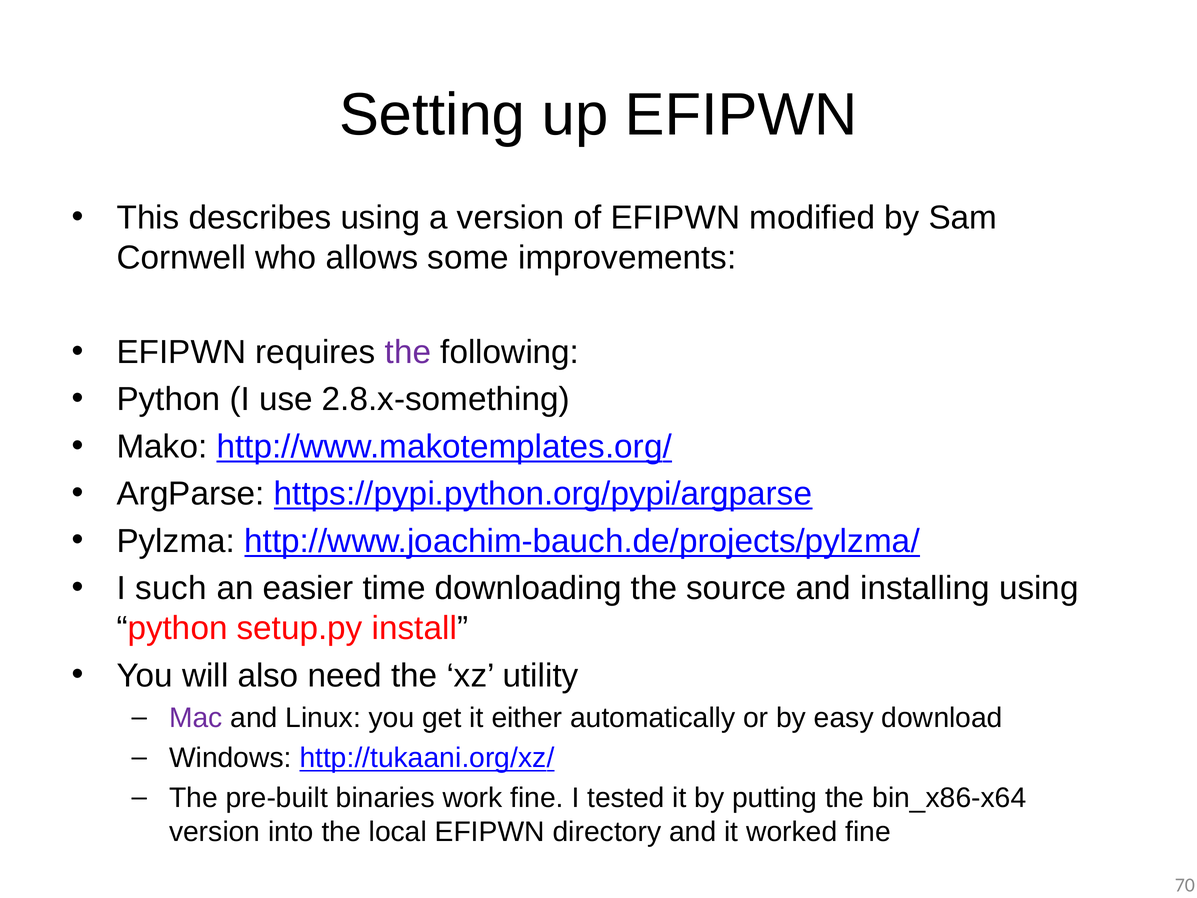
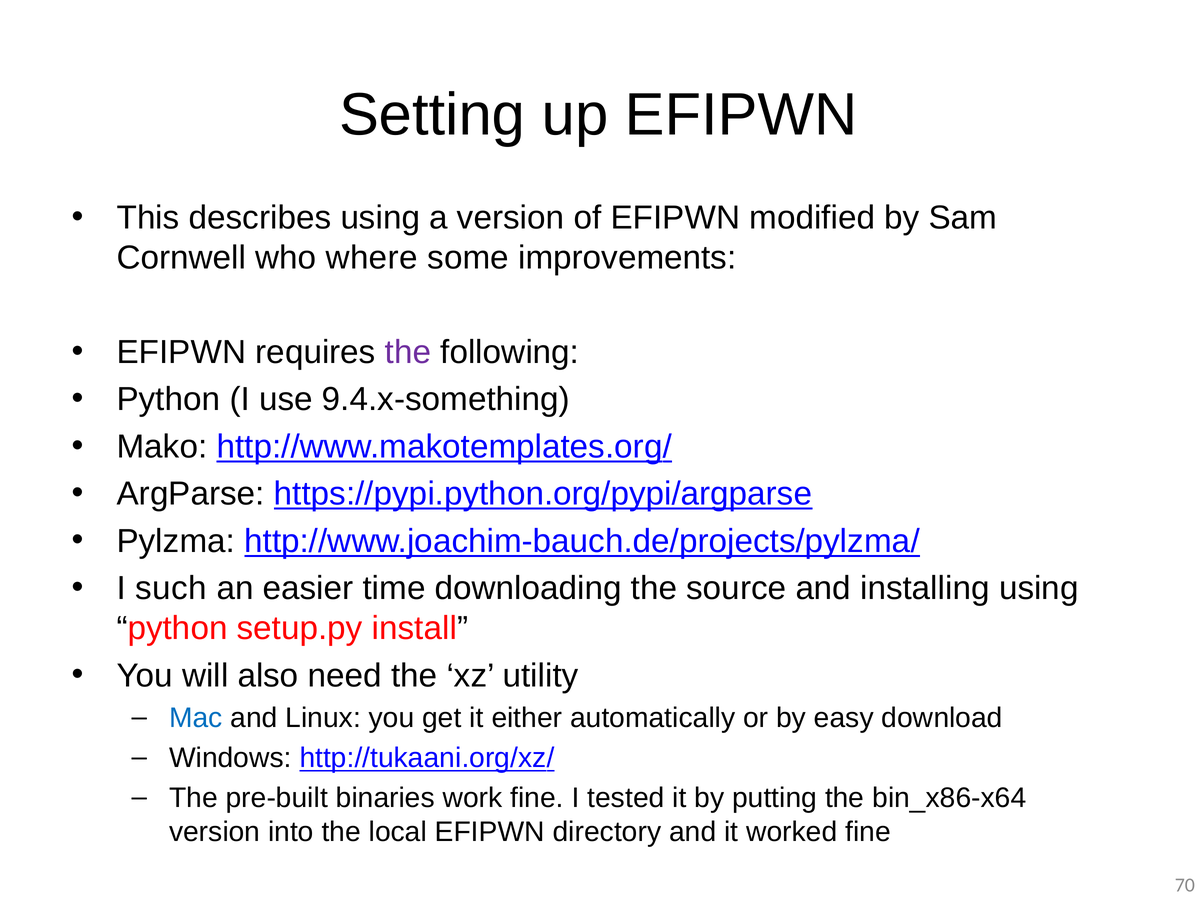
allows: allows -> where
2.8.x-something: 2.8.x-something -> 9.4.x-something
Mac colour: purple -> blue
